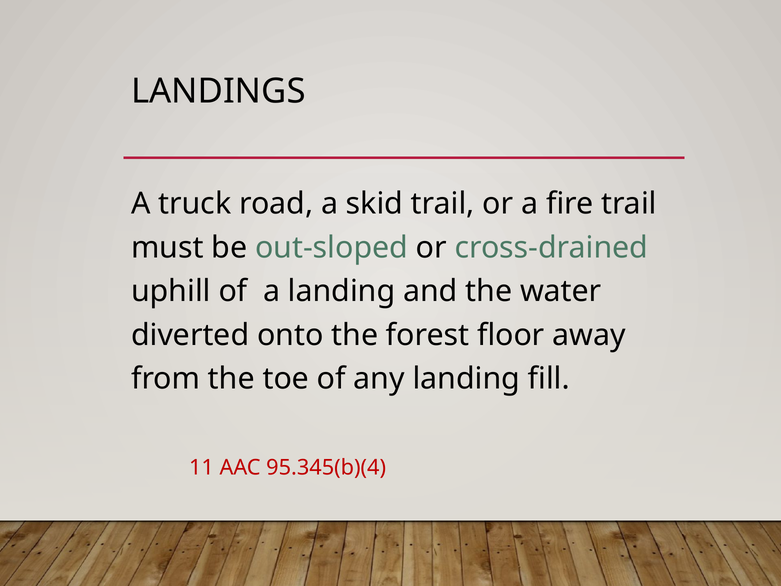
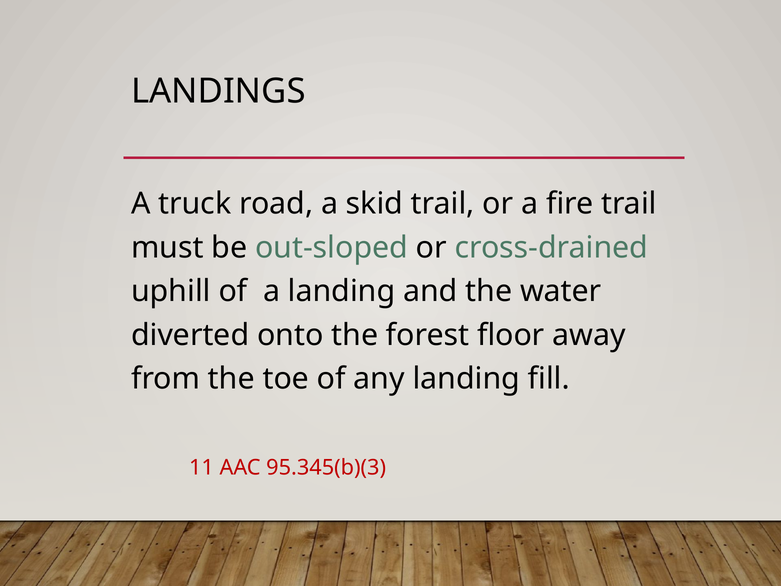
95.345(b)(4: 95.345(b)(4 -> 95.345(b)(3
